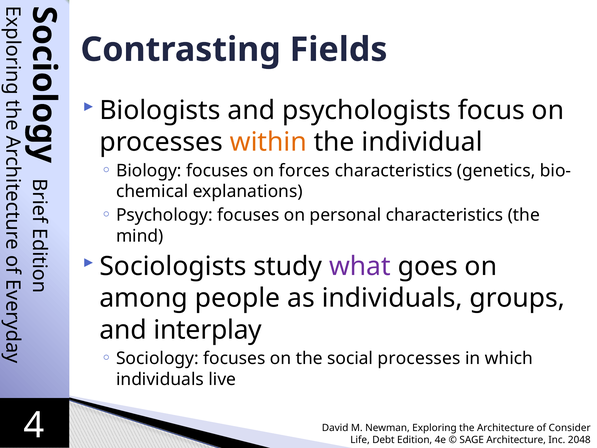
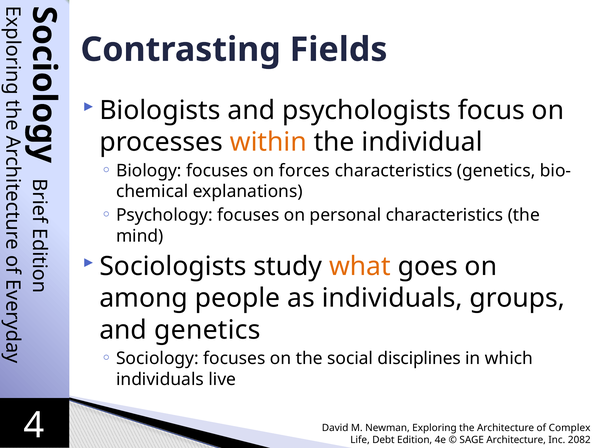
what colour: purple -> orange
and interplay: interplay -> genetics
social processes: processes -> disciplines
Consider: Consider -> Complex
2048: 2048 -> 2082
